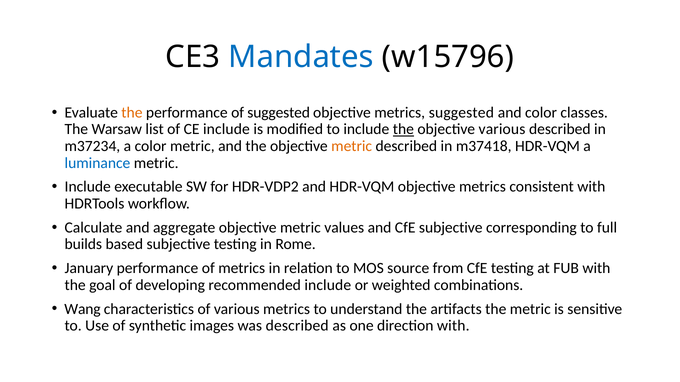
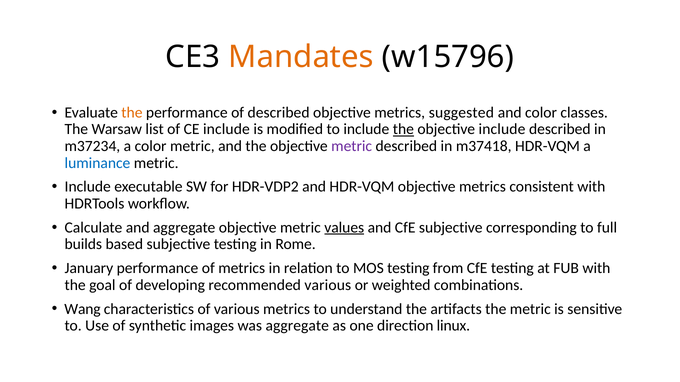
Mandates colour: blue -> orange
of suggested: suggested -> described
objective various: various -> include
metric at (352, 146) colour: orange -> purple
values underline: none -> present
MOS source: source -> testing
recommended include: include -> various
was described: described -> aggregate
direction with: with -> linux
